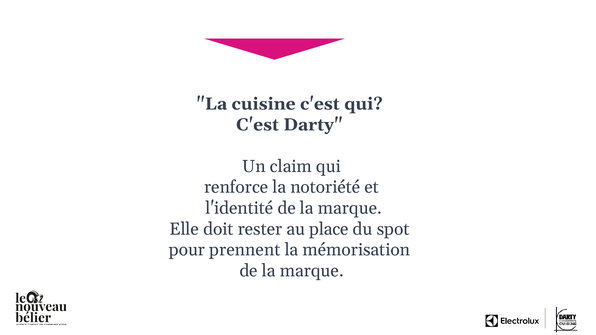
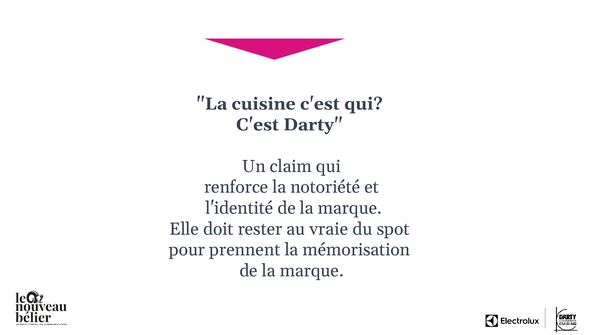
place: place -> vraie
